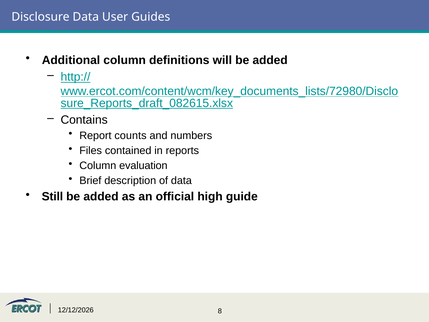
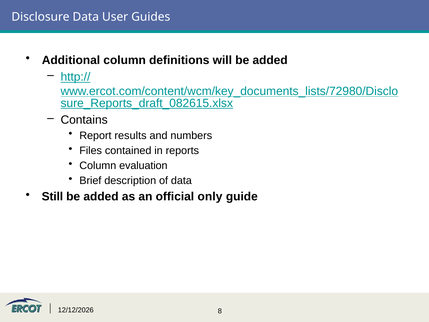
counts: counts -> results
high: high -> only
